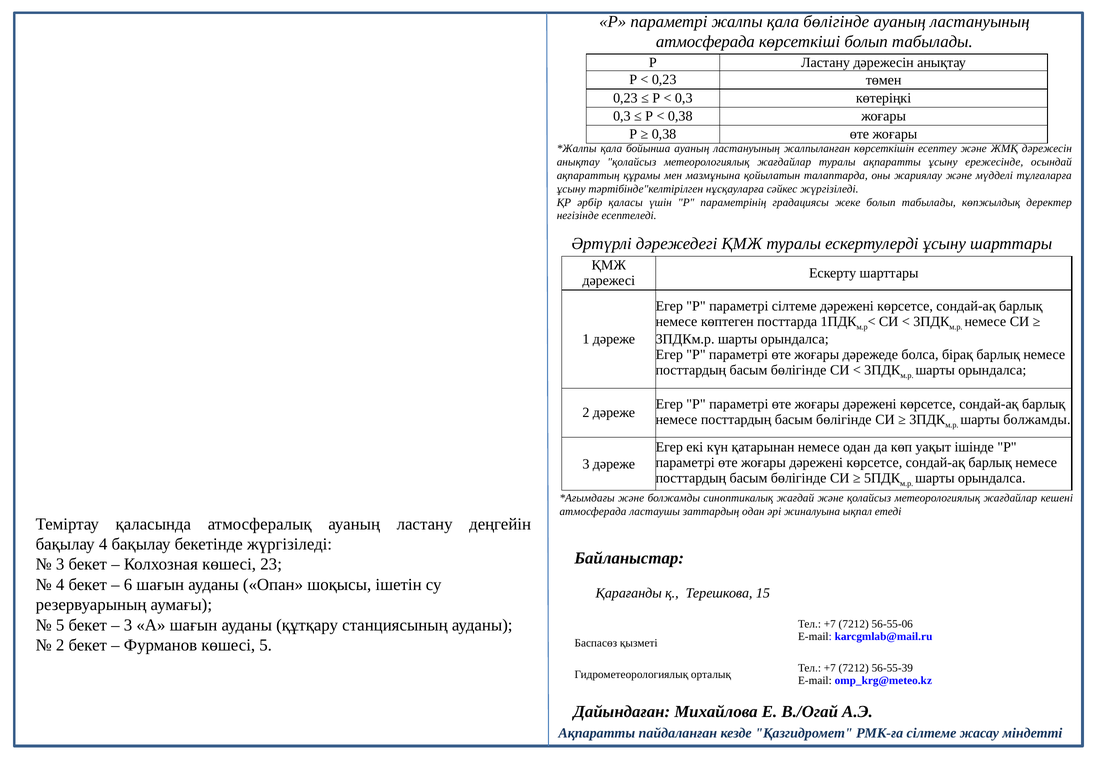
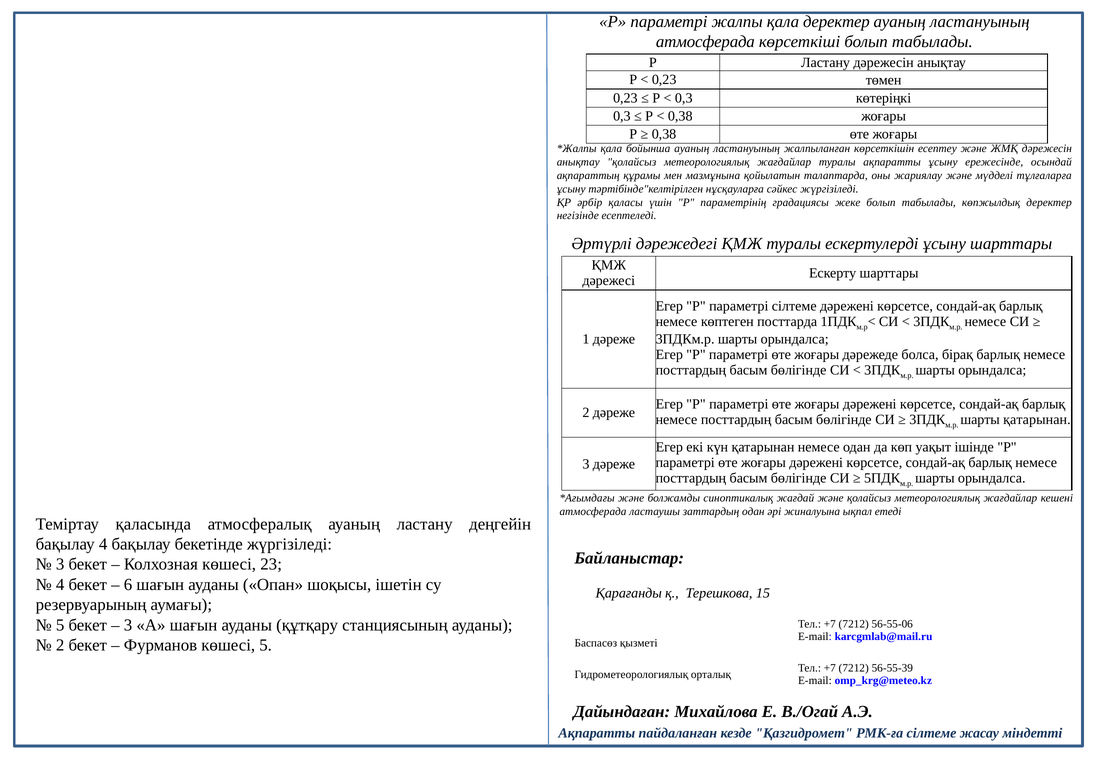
қала бөлігінде: бөлігінде -> деректер
шарты болжамды: болжамды -> қатарынан
